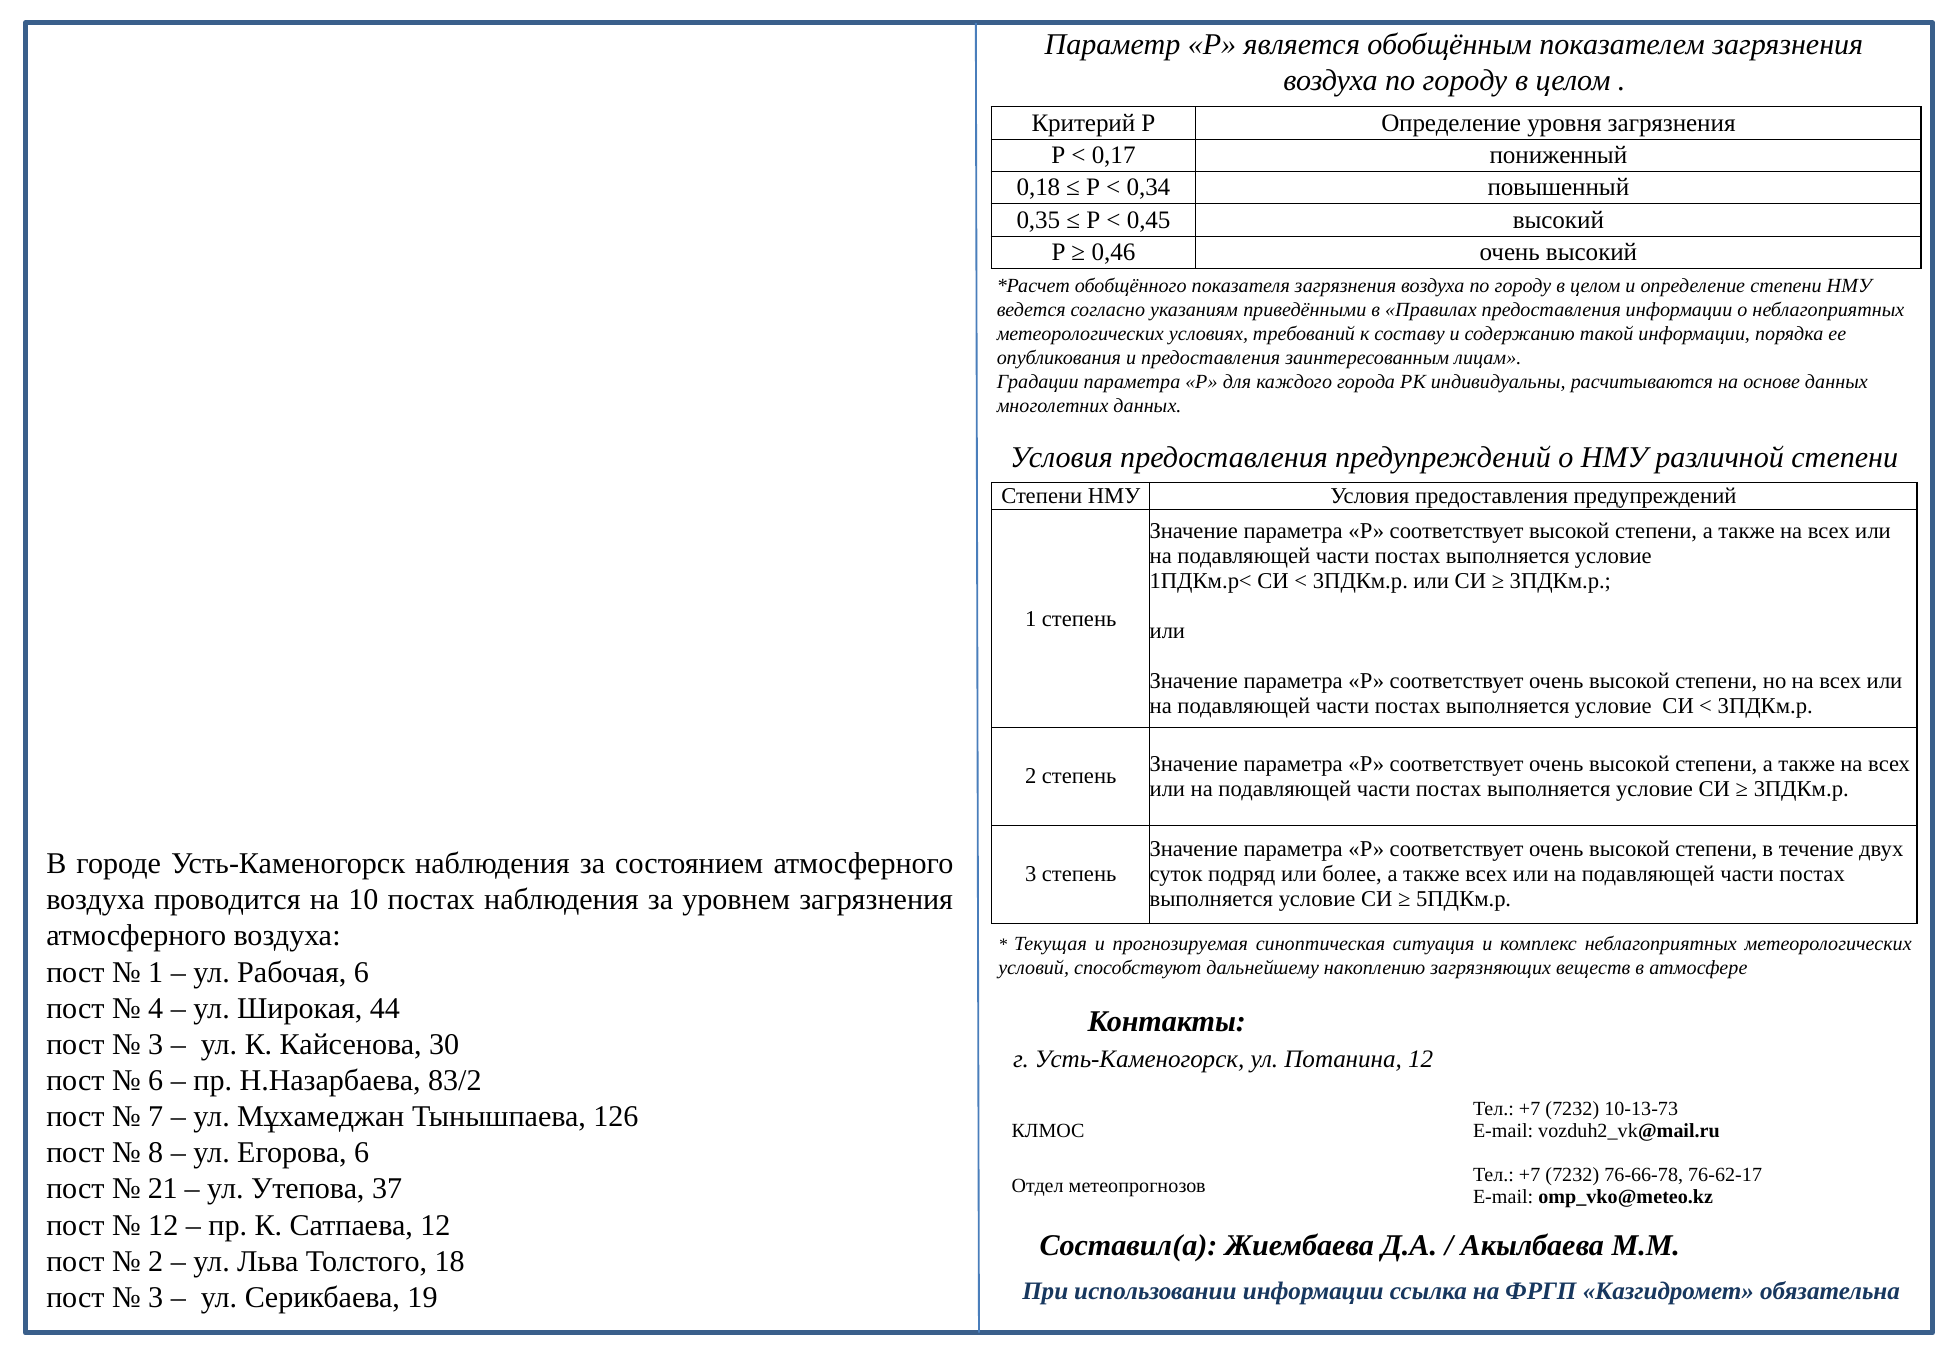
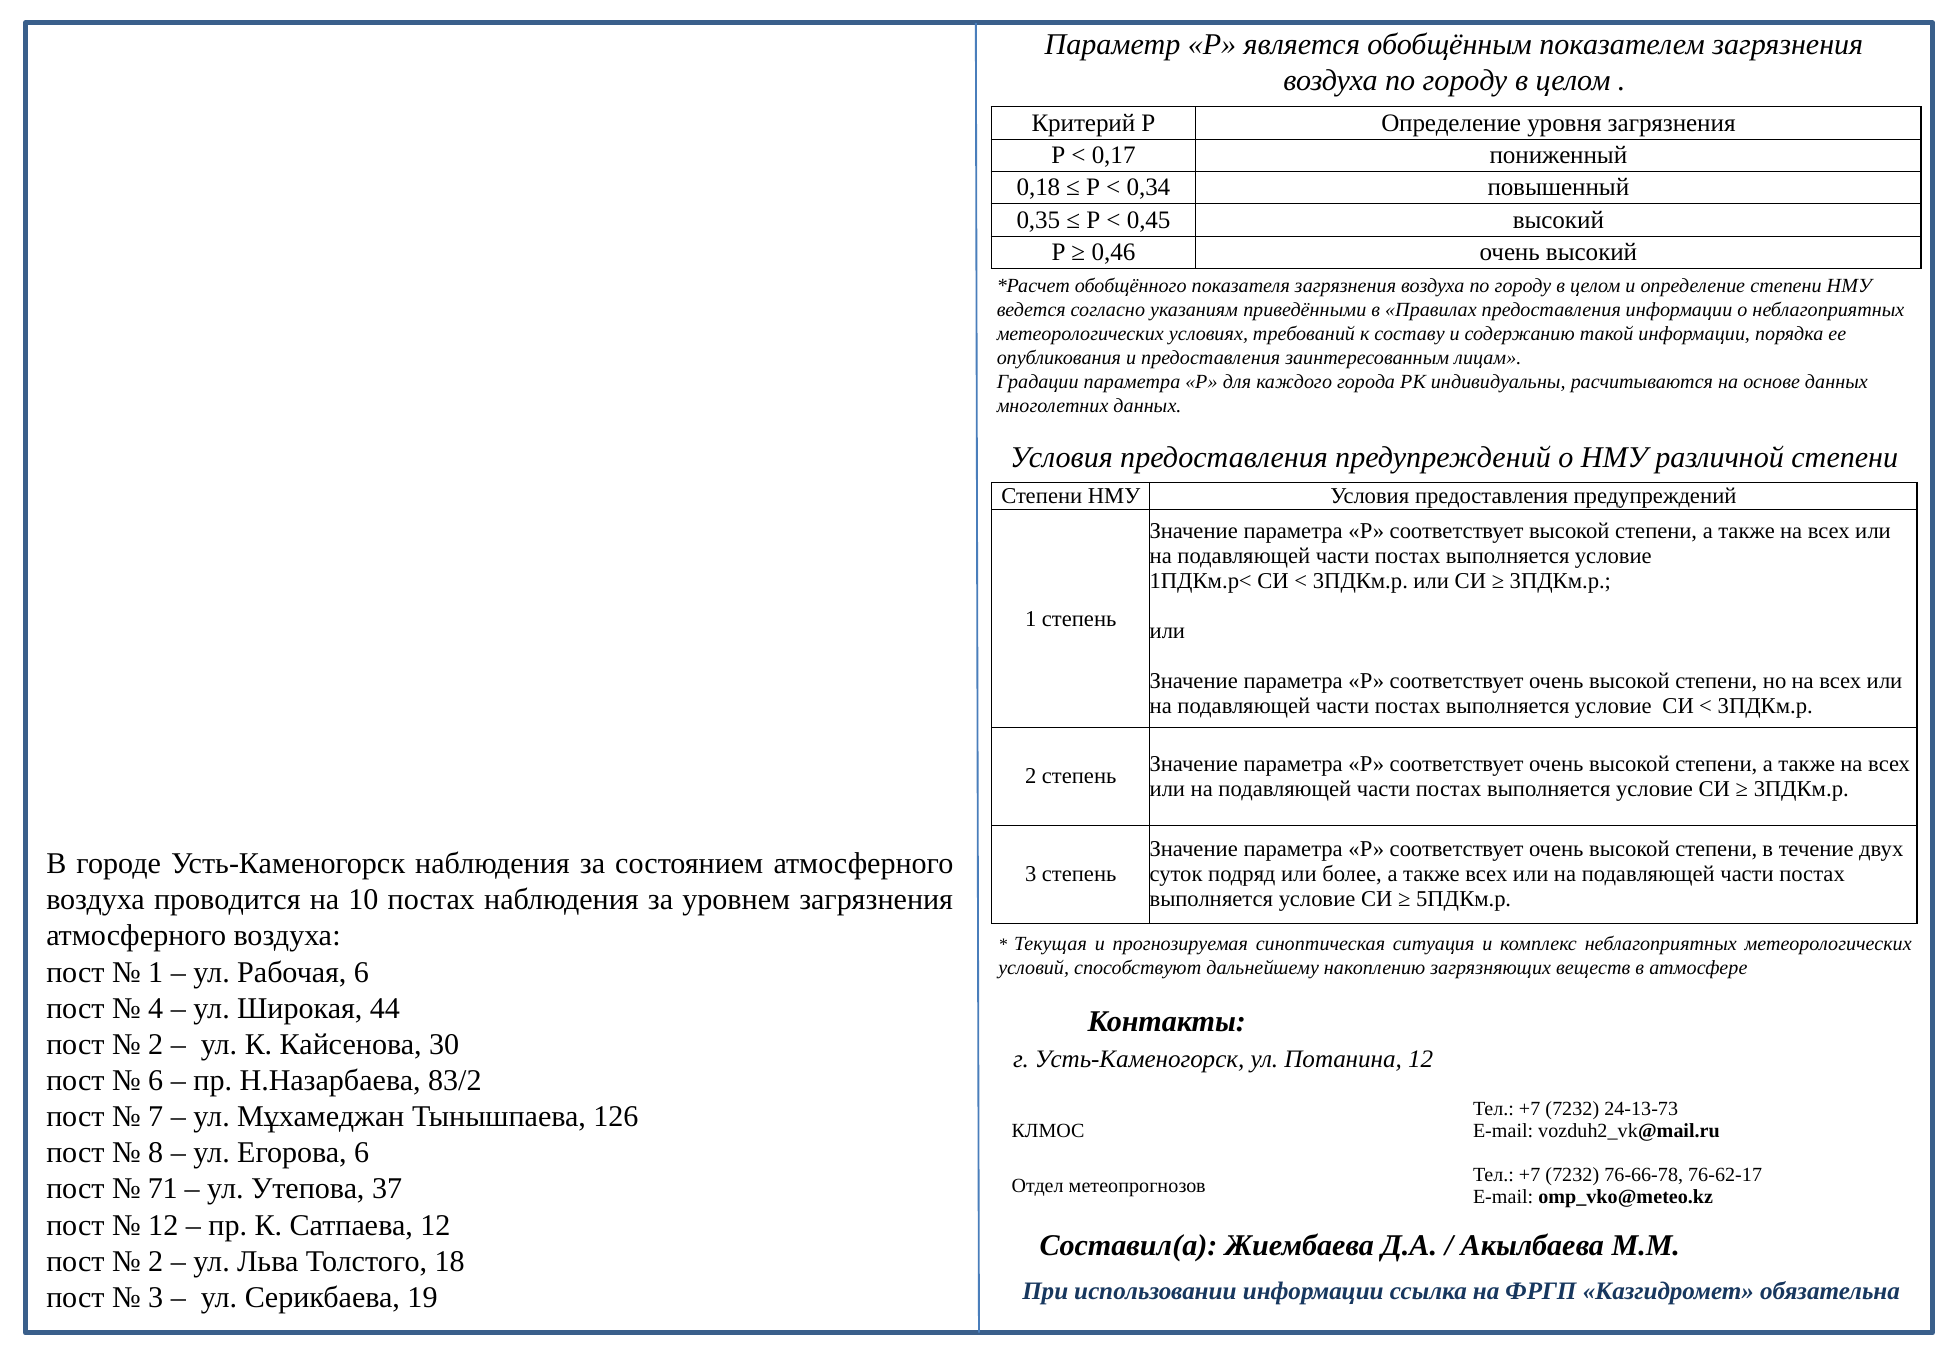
3 at (156, 1044): 3 -> 2
10-13-73: 10-13-73 -> 24-13-73
21: 21 -> 71
